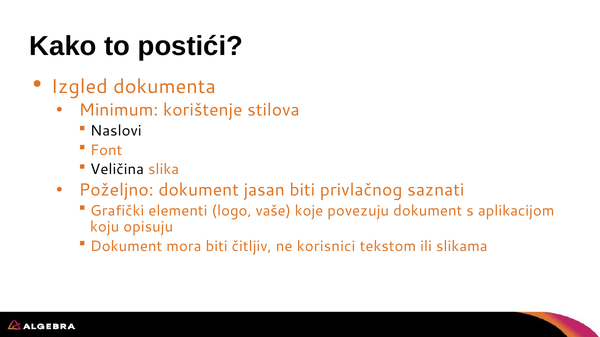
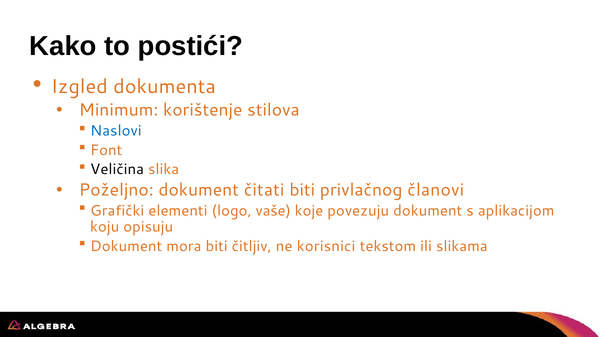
Naslovi colour: black -> blue
jasan: jasan -> čitati
saznati: saznati -> članovi
